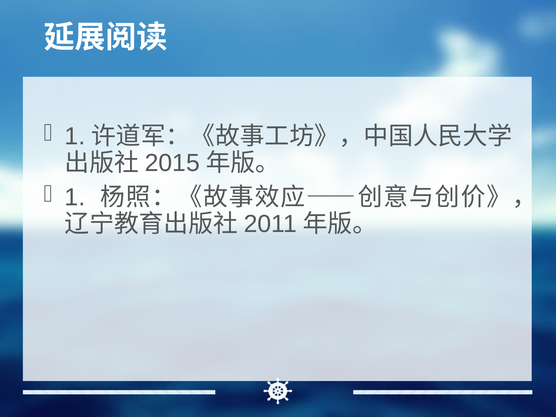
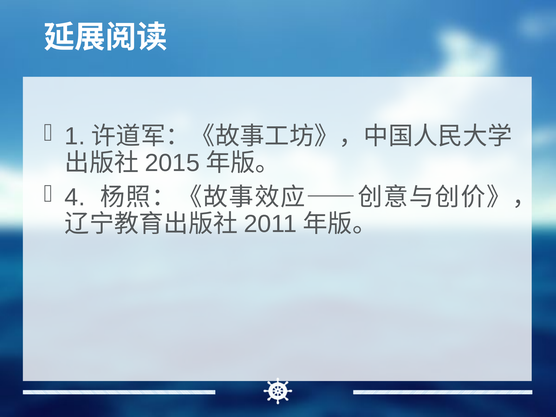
1 at (75, 197): 1 -> 4
